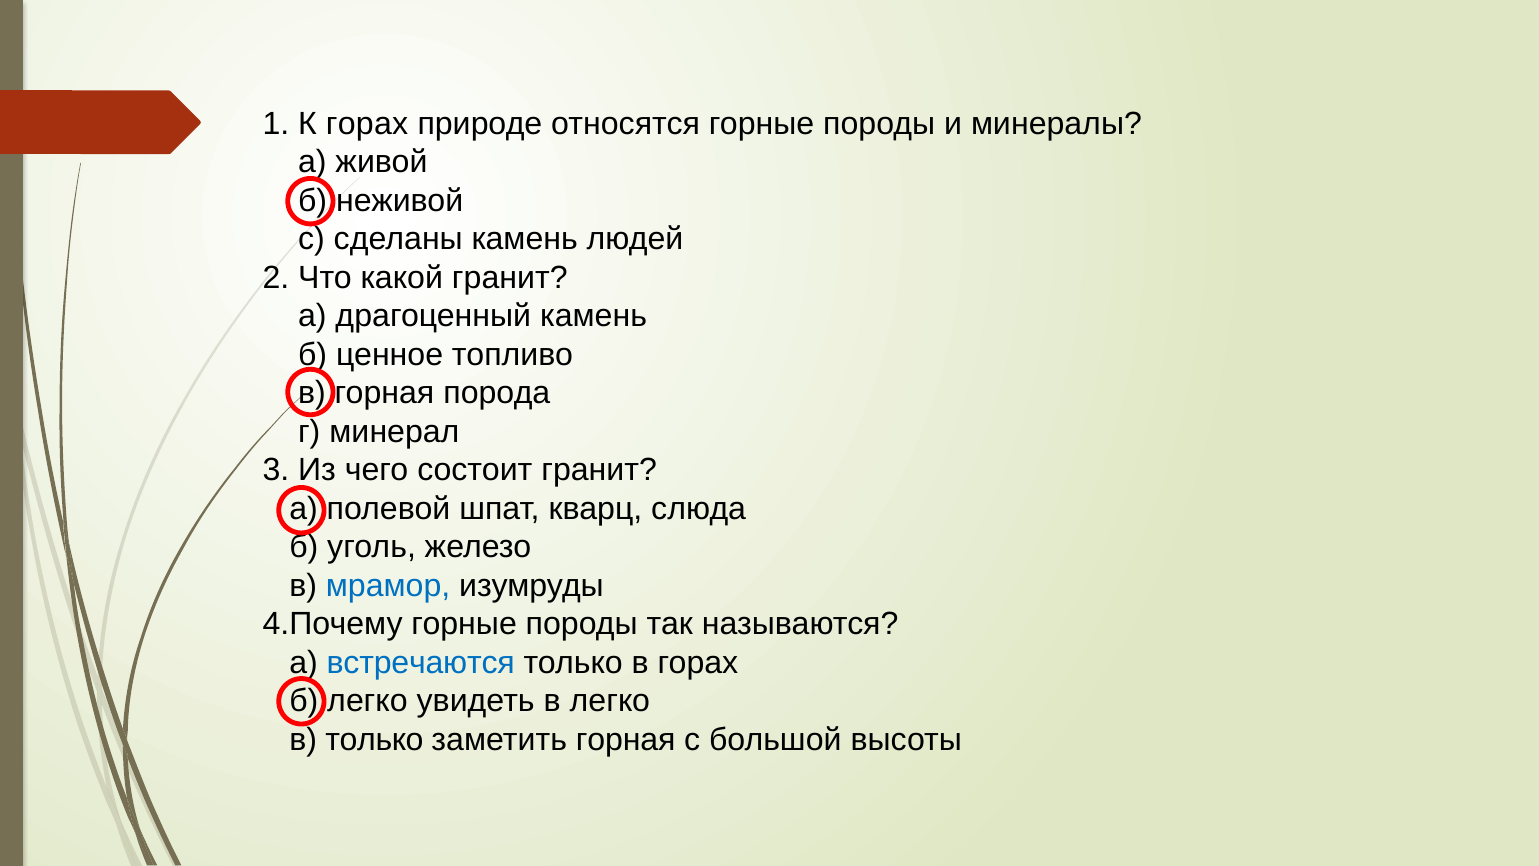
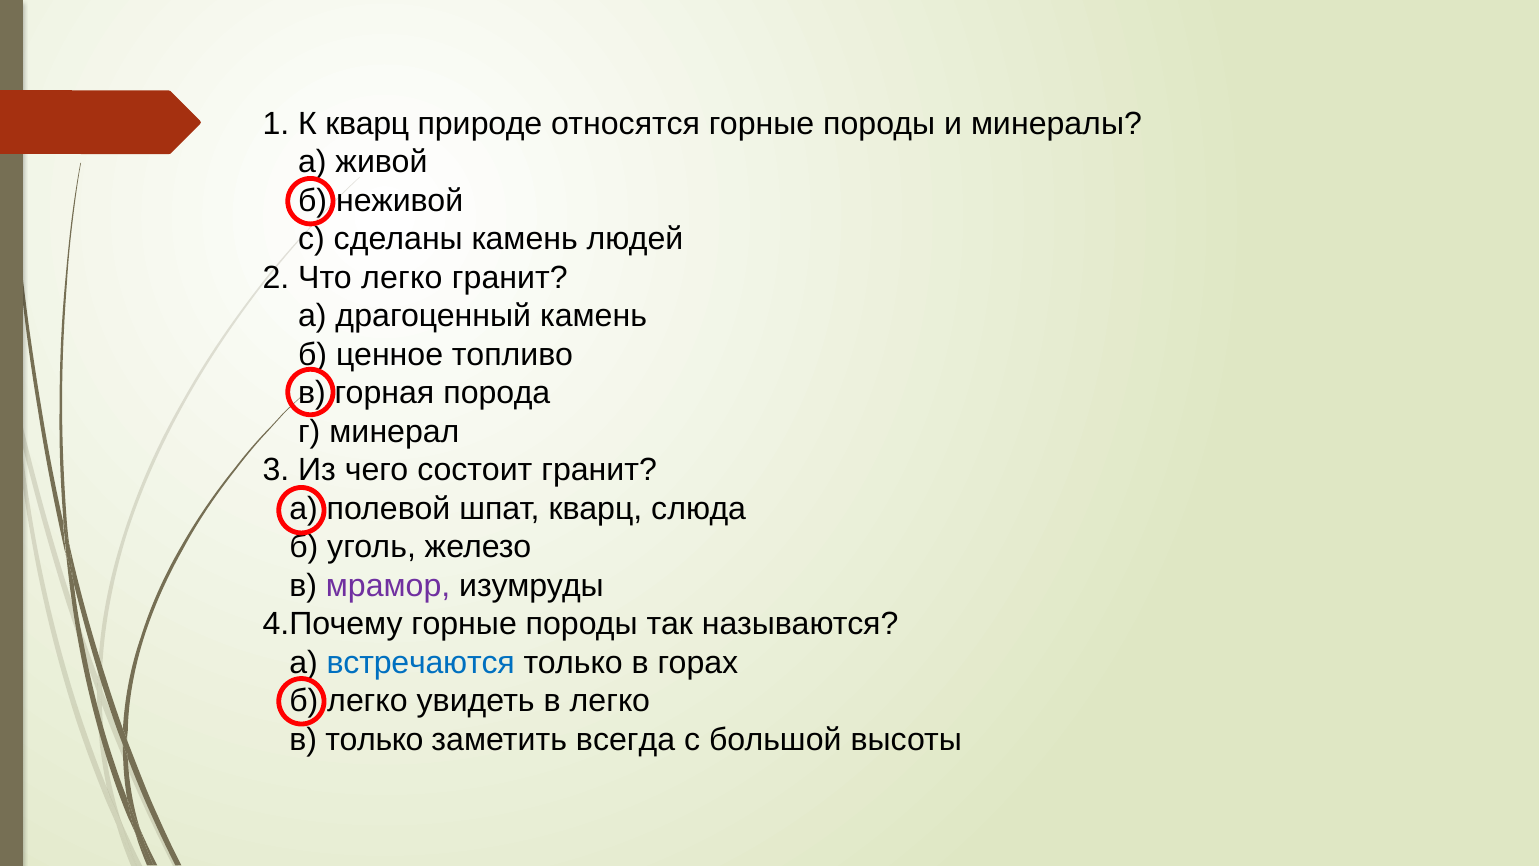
К горах: горах -> кварц
Что какой: какой -> легко
мрамор colour: blue -> purple
заметить горная: горная -> всегда
